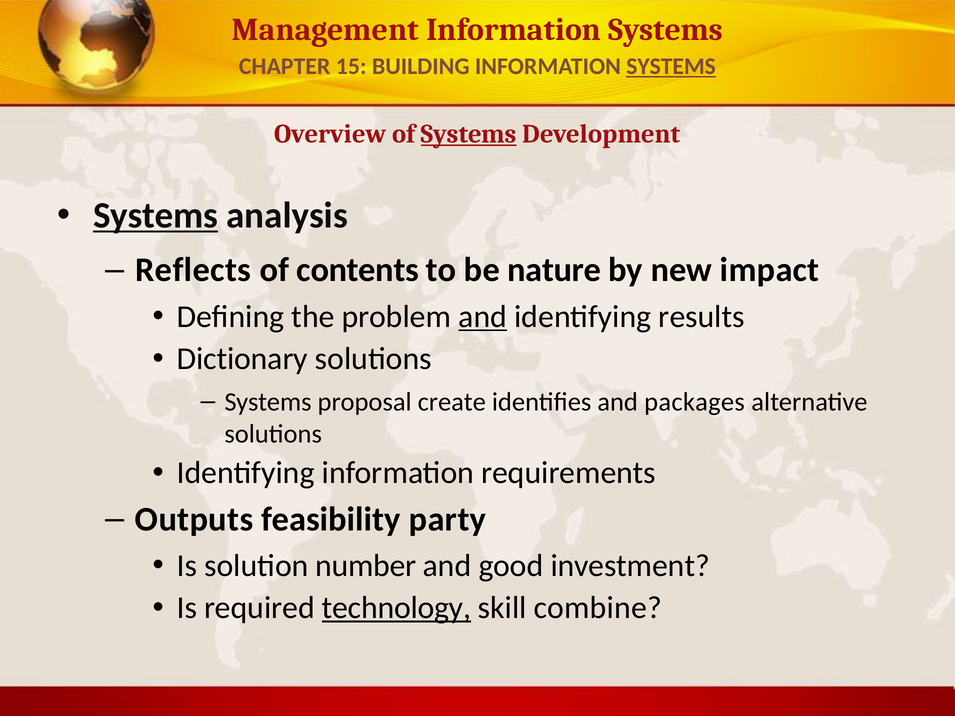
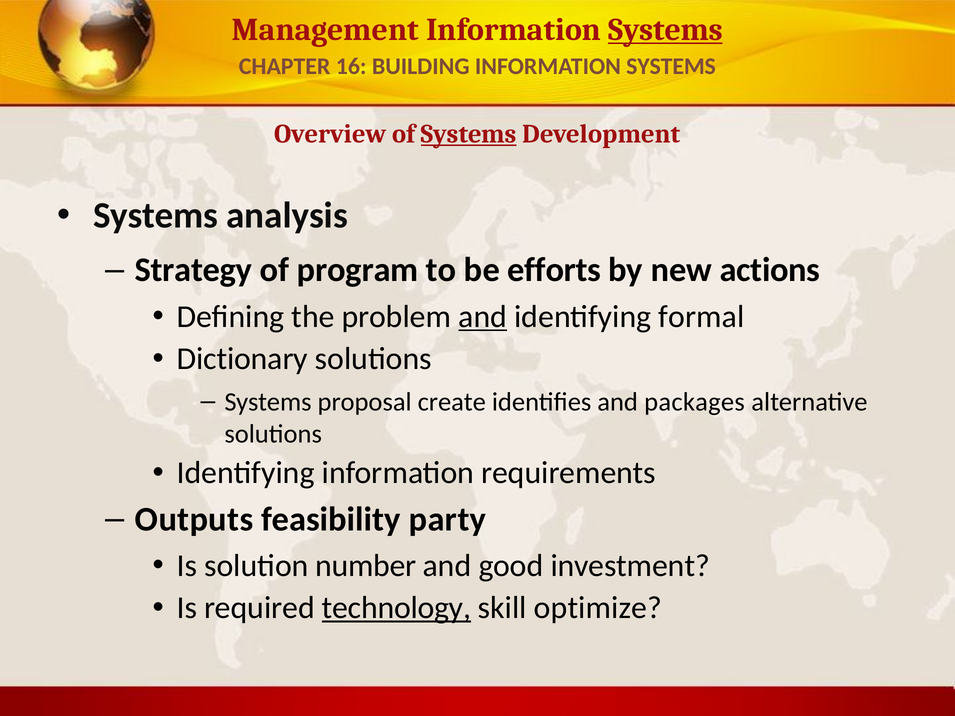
Systems at (666, 30) underline: none -> present
15: 15 -> 16
SYSTEMS at (671, 66) underline: present -> none
Systems at (156, 216) underline: present -> none
Reflects: Reflects -> Strategy
contents: contents -> program
nature: nature -> efforts
impact: impact -> actions
results: results -> formal
combine: combine -> optimize
